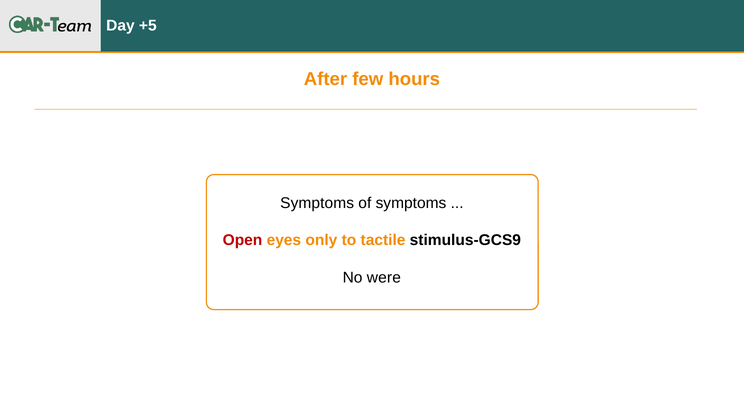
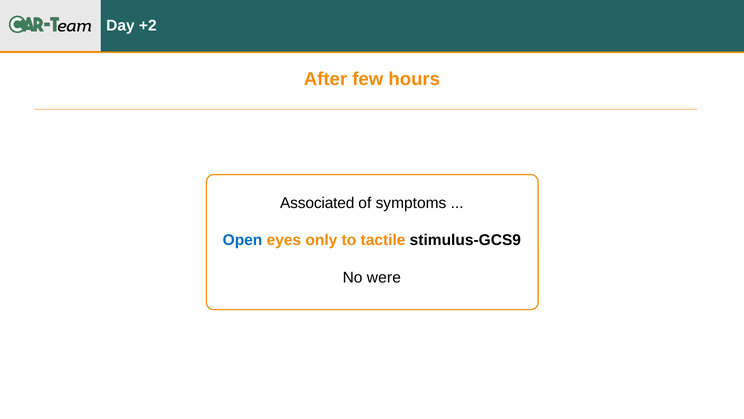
+5: +5 -> +2
Symptoms at (317, 203): Symptoms -> Associated
Open colour: red -> blue
